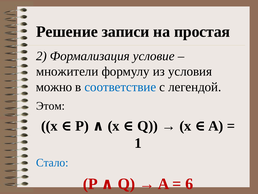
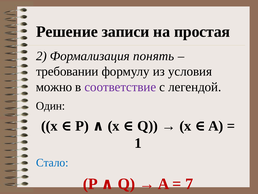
условие: условие -> понять
множители: множители -> требовании
соответствие colour: blue -> purple
Этом: Этом -> Один
6: 6 -> 7
